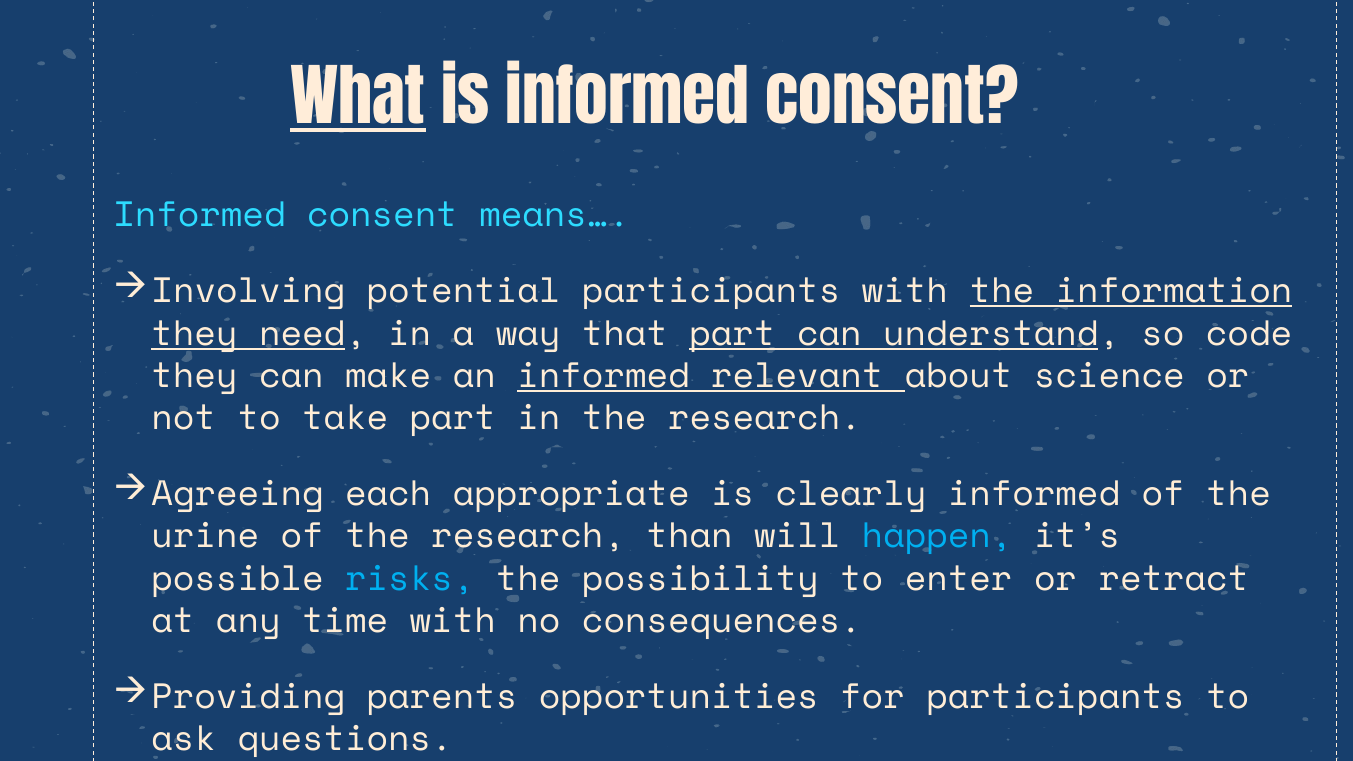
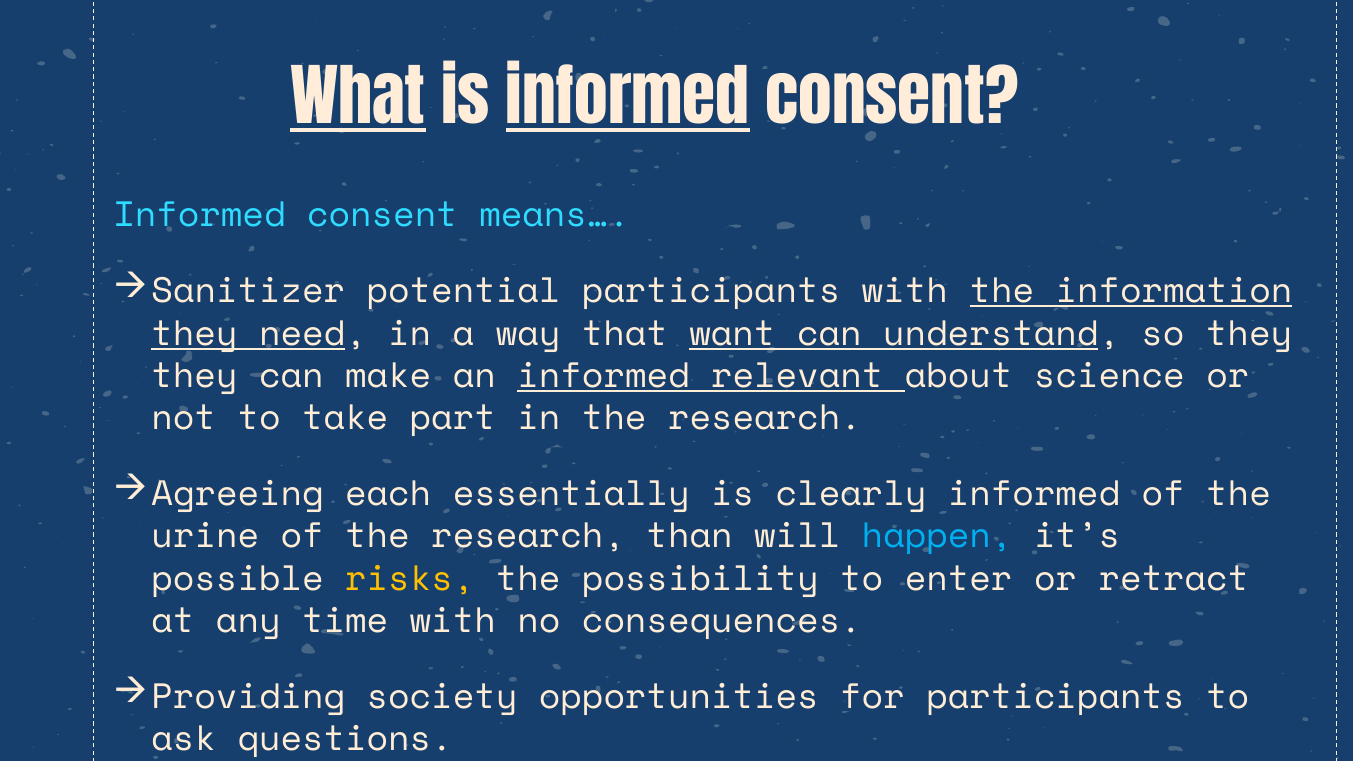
informed at (628, 101) underline: none -> present
Involving: Involving -> Sanitizer
that part: part -> want
so code: code -> they
appropriate: appropriate -> essentially
risks colour: light blue -> yellow
parents: parents -> society
